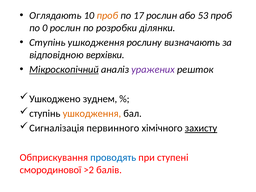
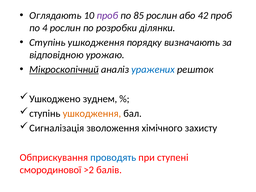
проб at (107, 15) colour: orange -> purple
17: 17 -> 85
53: 53 -> 42
0: 0 -> 4
рослину: рослину -> порядку
верхівки: верхівки -> урожаю
уражених colour: purple -> blue
первинного: первинного -> зволоження
захисту underline: present -> none
